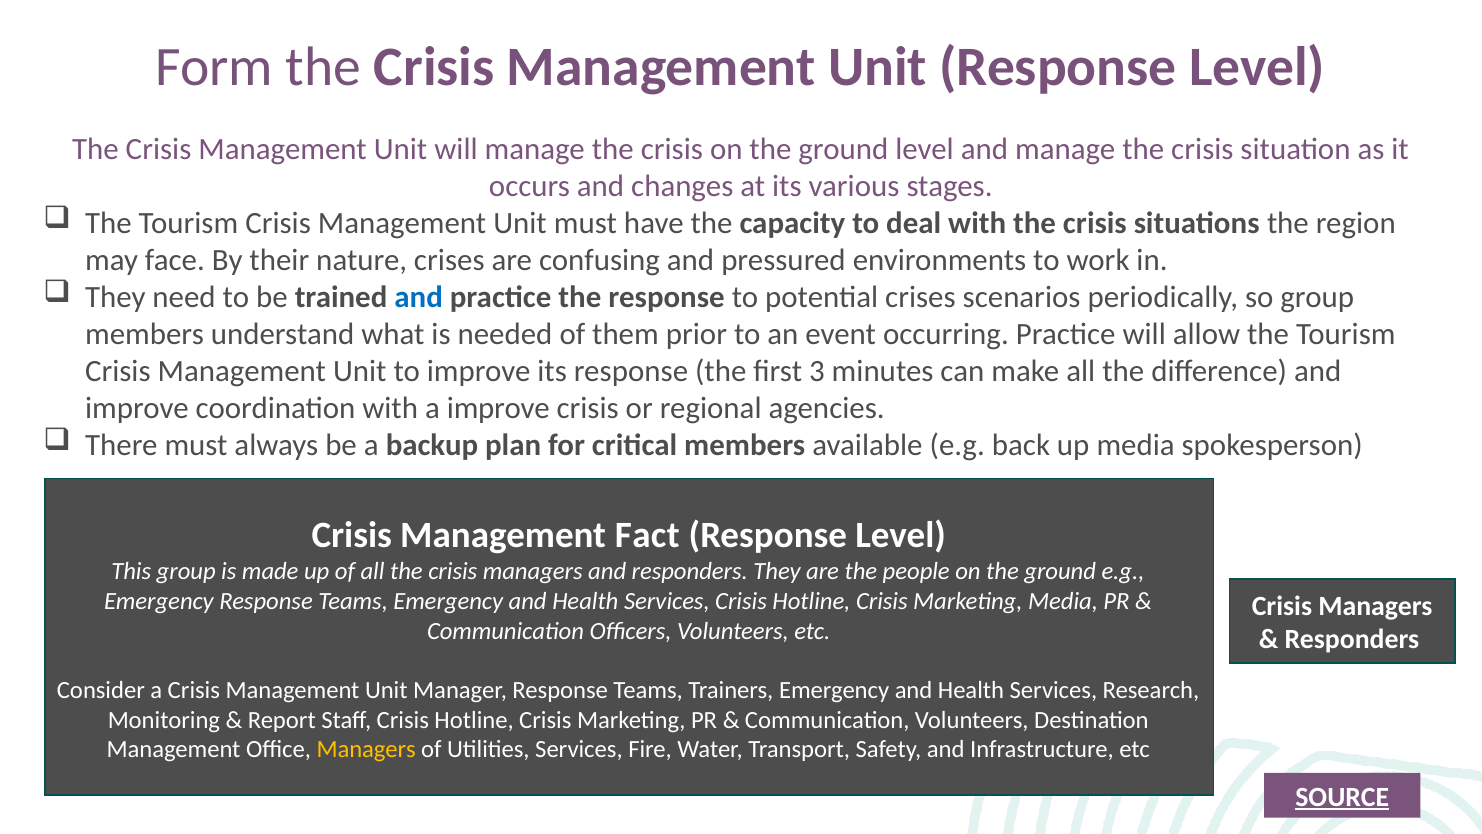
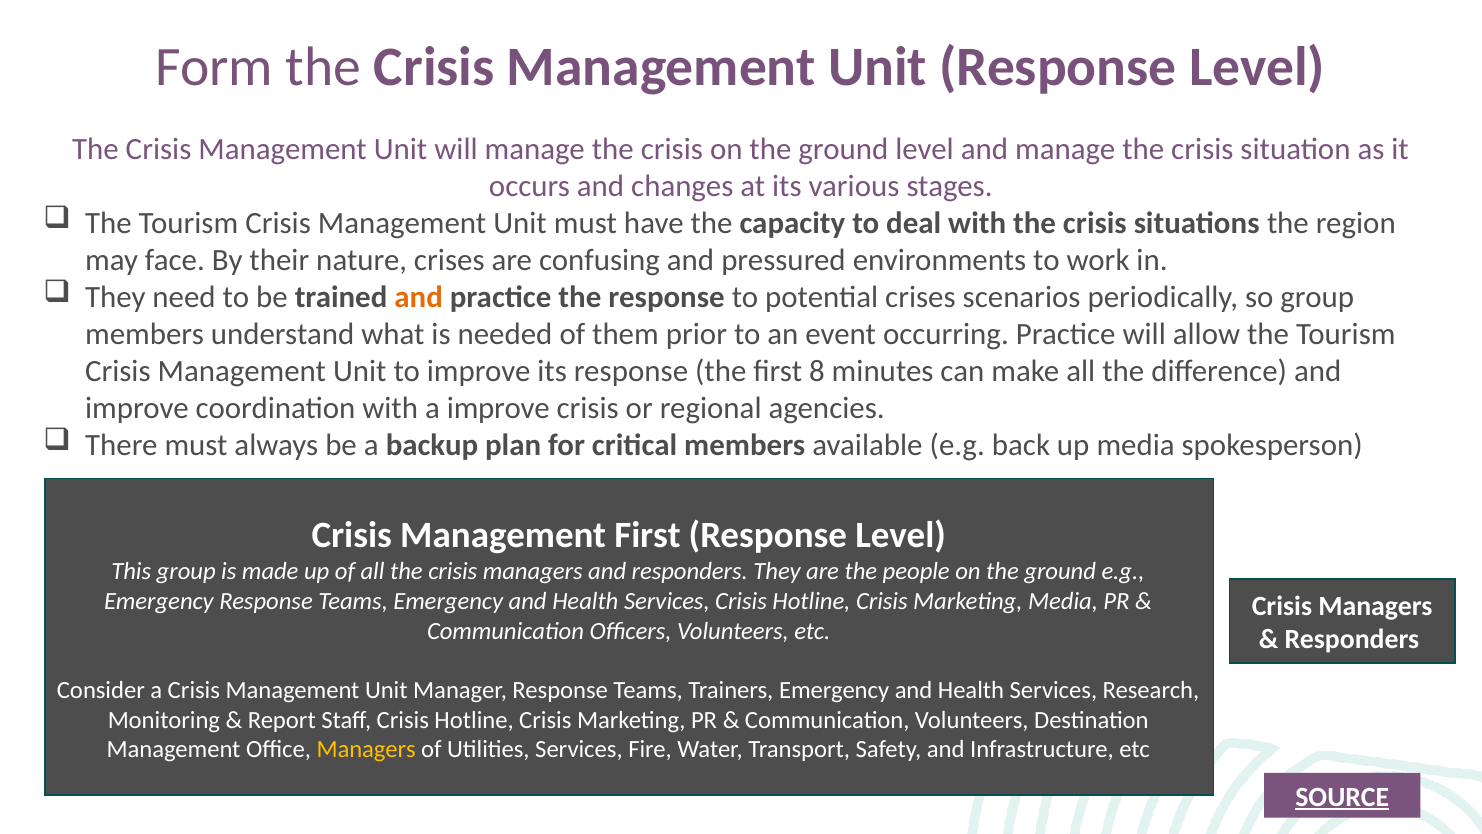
and at (419, 297) colour: blue -> orange
3: 3 -> 8
Management Fact: Fact -> First
